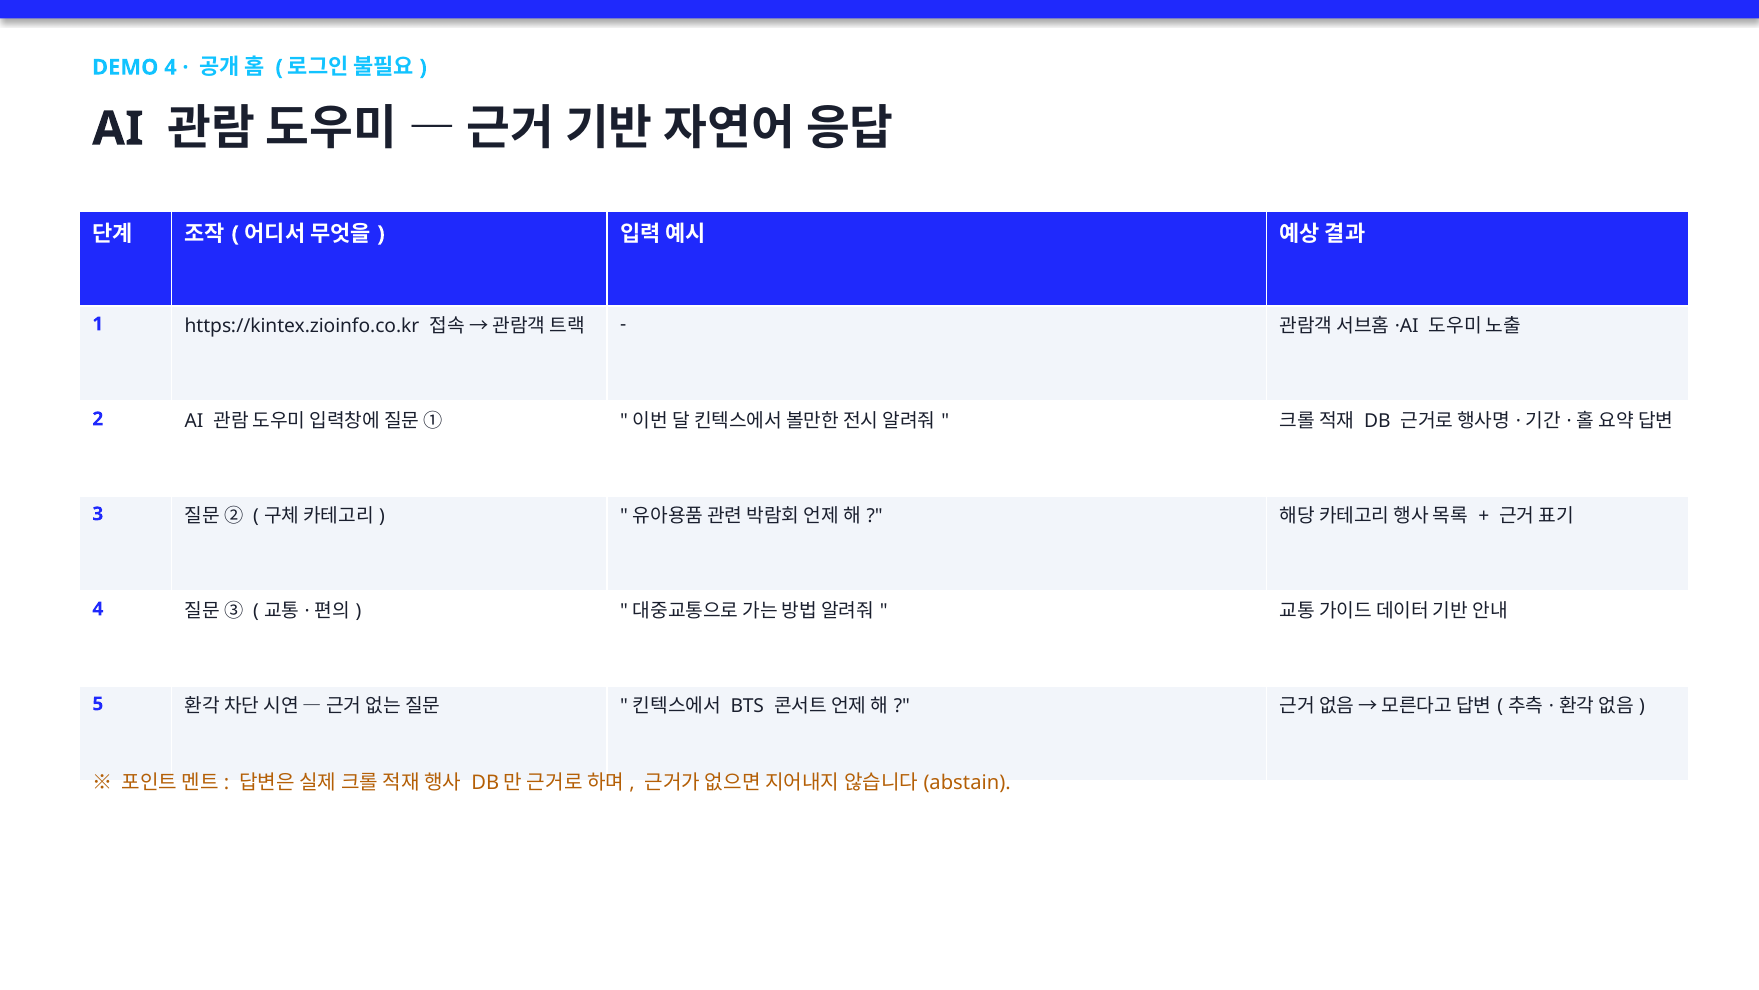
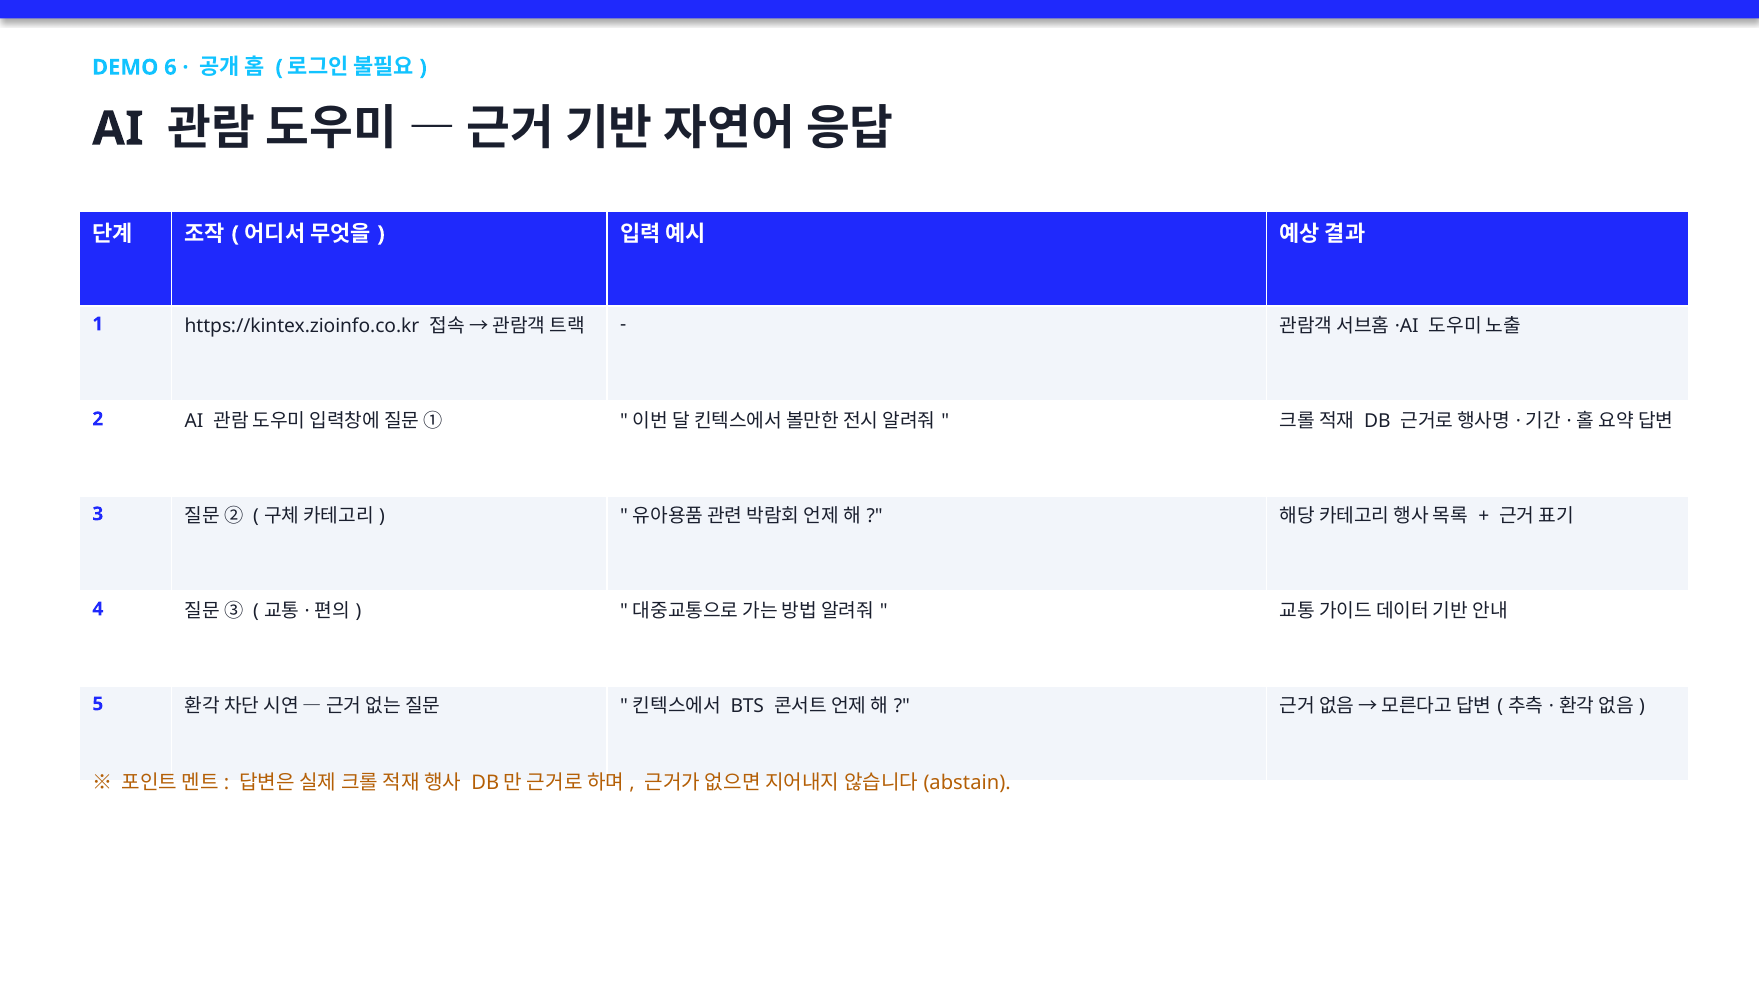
DEMO 4: 4 -> 6
